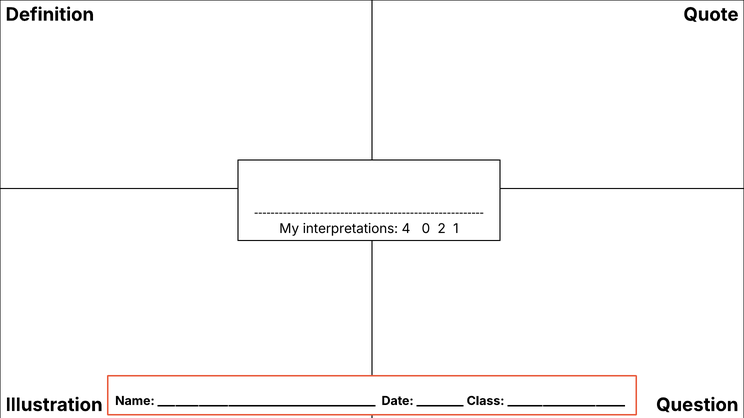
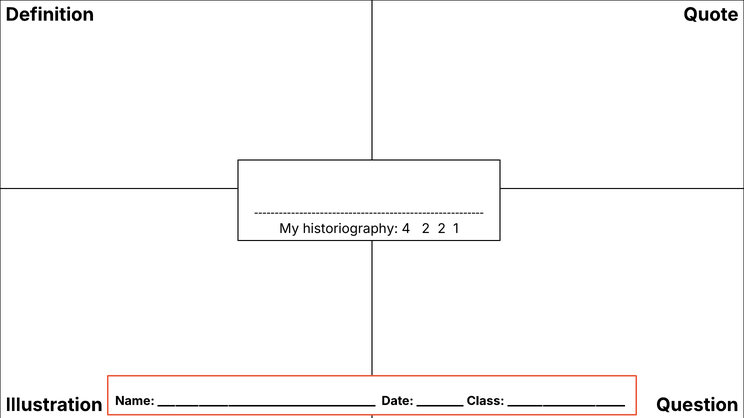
interpretations: interpretations -> historiography
4 0: 0 -> 2
